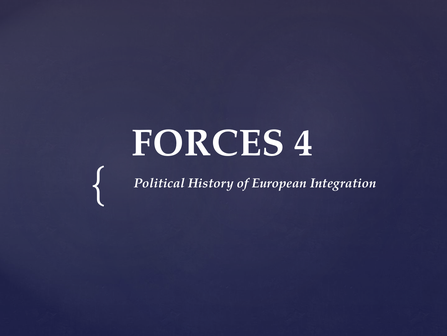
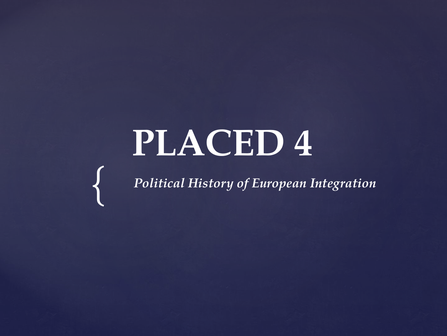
FORCES: FORCES -> PLACED
